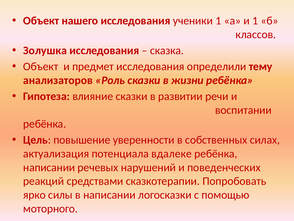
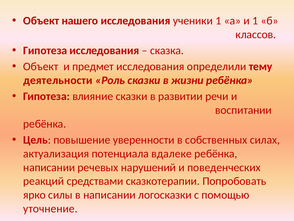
Золушка at (45, 50): Золушка -> Гипотеза
анализаторов: анализаторов -> деятельности
моторного: моторного -> уточнение
